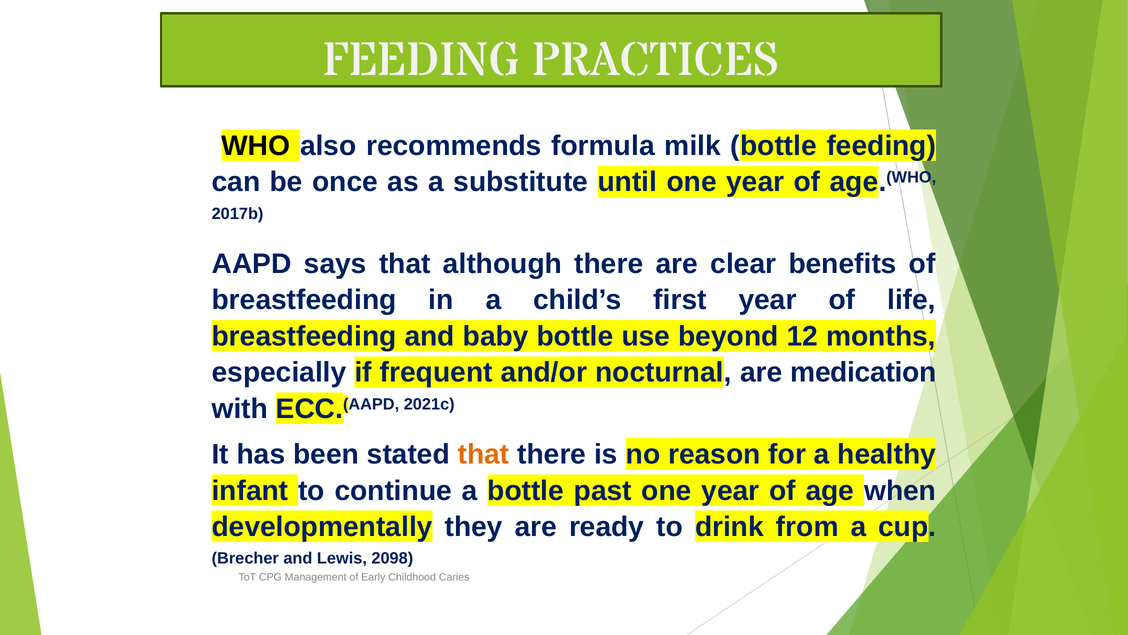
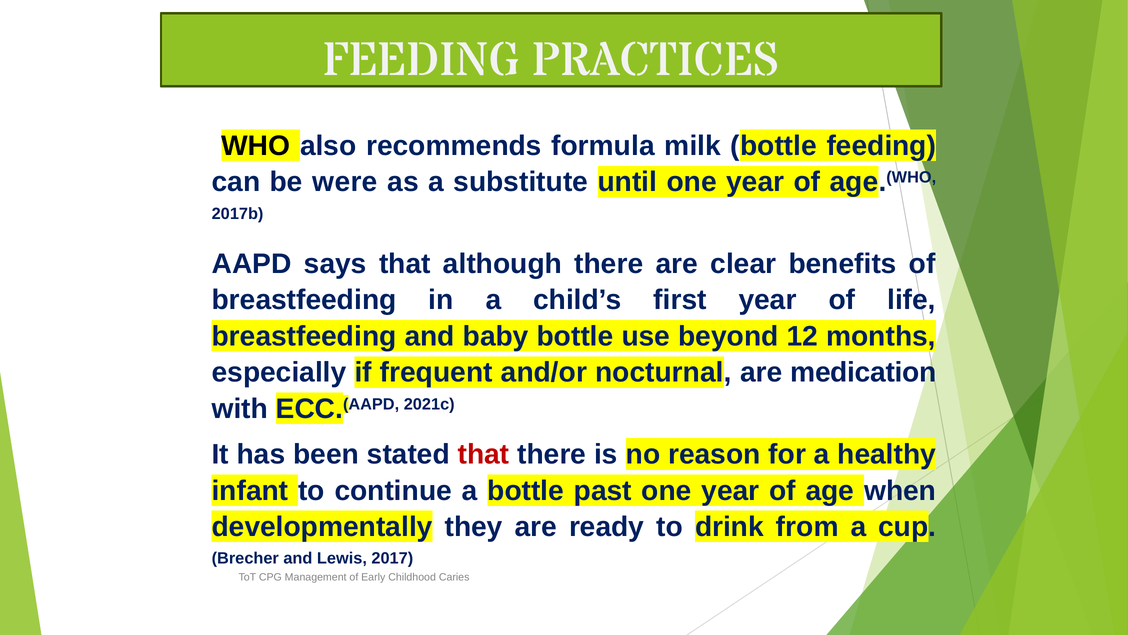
once: once -> were
that at (483, 454) colour: orange -> red
2098: 2098 -> 2017
